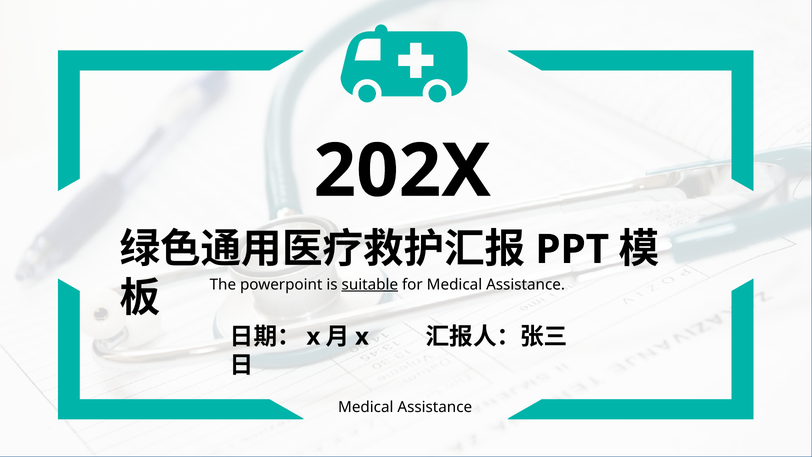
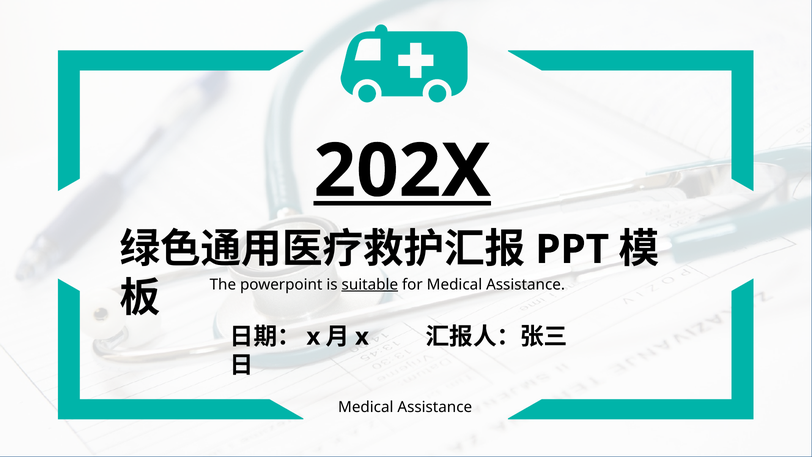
202X underline: none -> present
